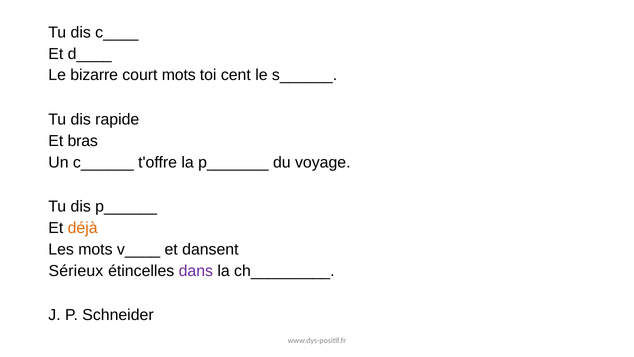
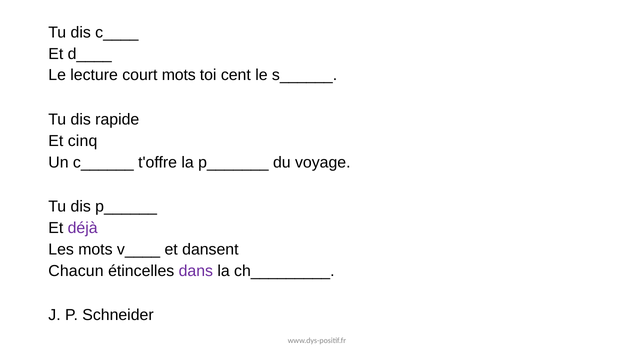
bizarre: bizarre -> lecture
bras: bras -> cinq
déjà colour: orange -> purple
Sérieux: Sérieux -> Chacun
